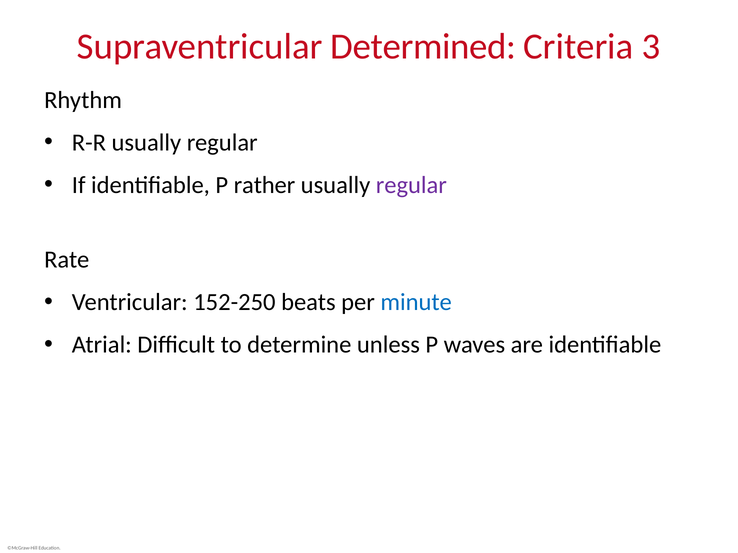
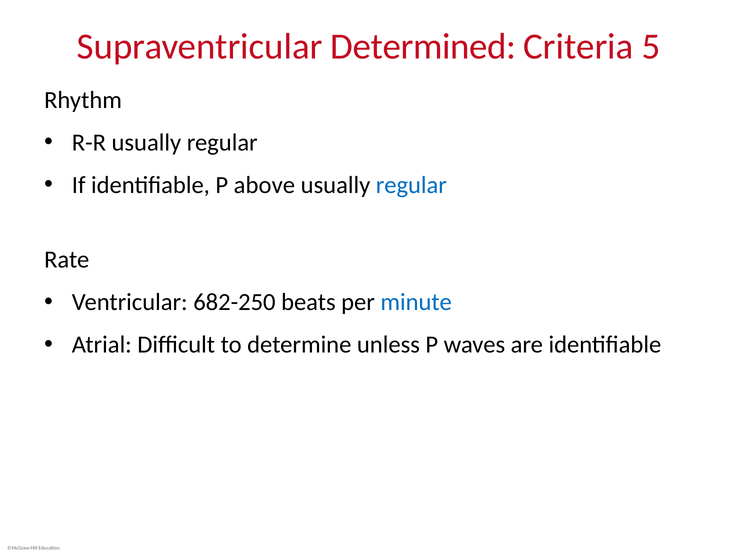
3: 3 -> 5
rather: rather -> above
regular at (411, 185) colour: purple -> blue
152-250: 152-250 -> 682-250
